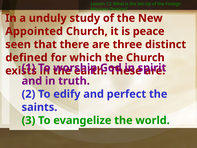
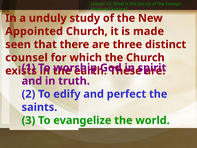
peace: peace -> made
defined: defined -> counsel
